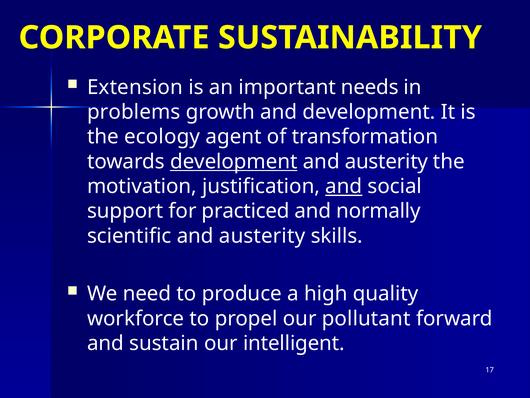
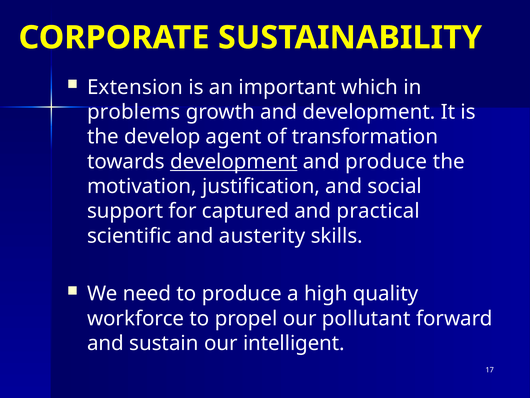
needs: needs -> which
ecology: ecology -> develop
austerity at (386, 161): austerity -> produce
and at (344, 186) underline: present -> none
practiced: practiced -> captured
normally: normally -> practical
